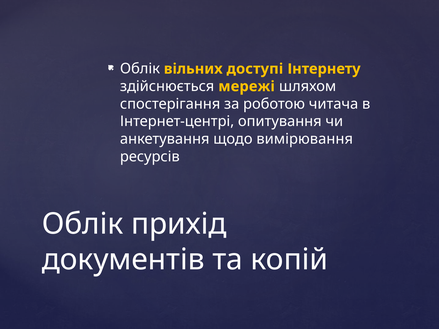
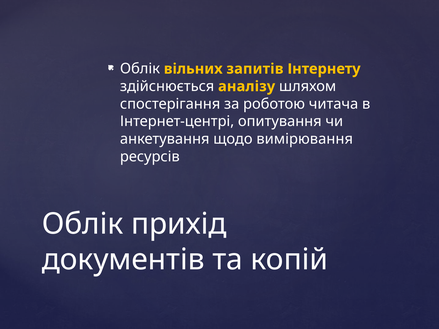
доступі: доступі -> запитів
мережі: мережі -> аналізу
